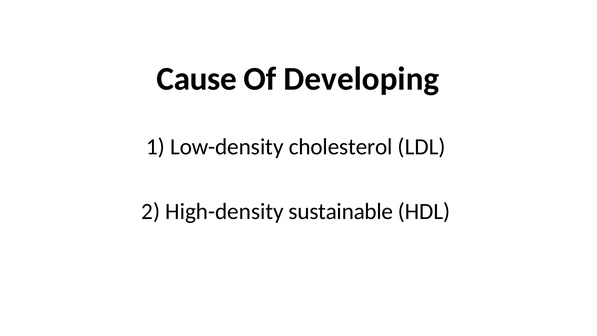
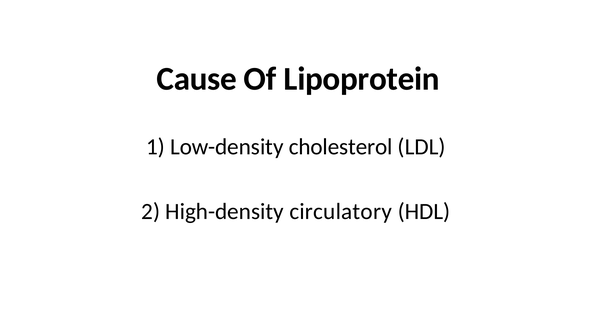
Developing: Developing -> Lipoprotein
sustainable: sustainable -> circulatory
